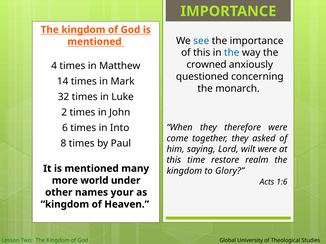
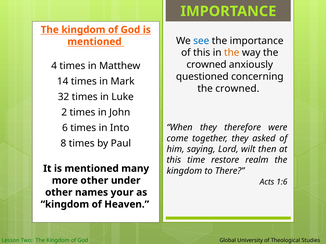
the at (232, 53) colour: blue -> orange
monarch at (237, 89): monarch -> crowned
wilt were: were -> then
Glory: Glory -> There
more world: world -> other
